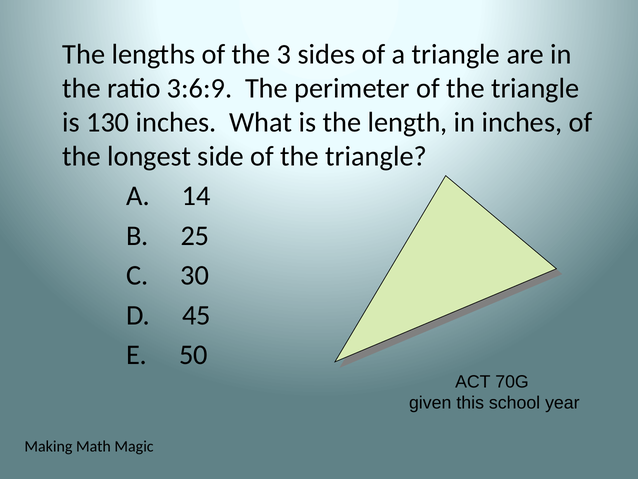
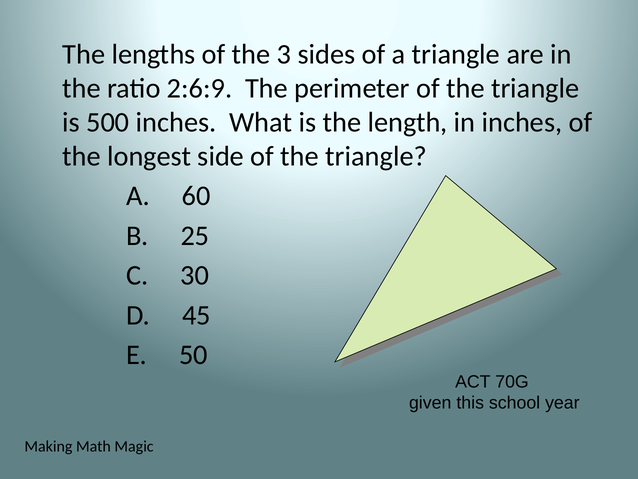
3:6:9: 3:6:9 -> 2:6:9
130: 130 -> 500
14: 14 -> 60
